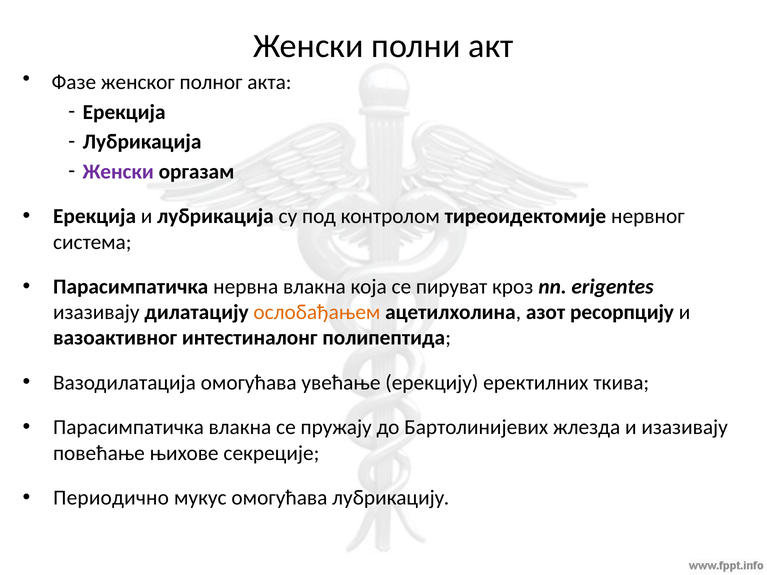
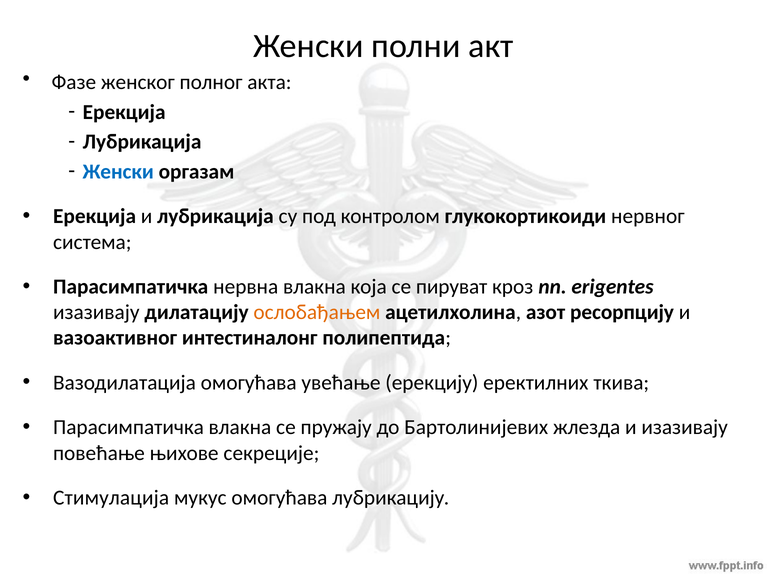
Женски at (118, 172) colour: purple -> blue
тиреоидектомије: тиреоидектомије -> глукокортикоиди
Периодично: Периодично -> Стимулација
